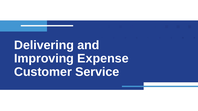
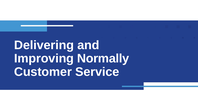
Expense: Expense -> Normally
